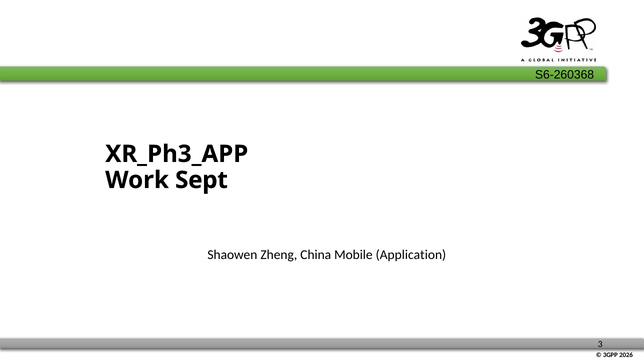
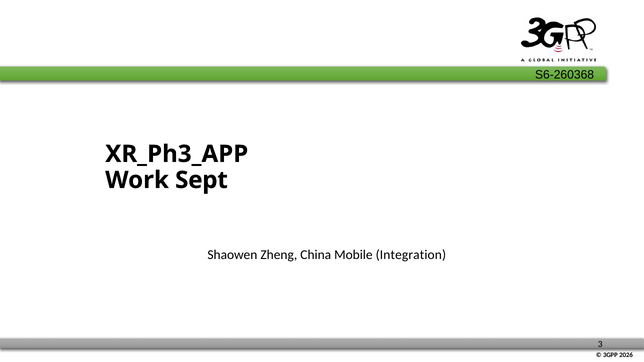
Application: Application -> Integration
